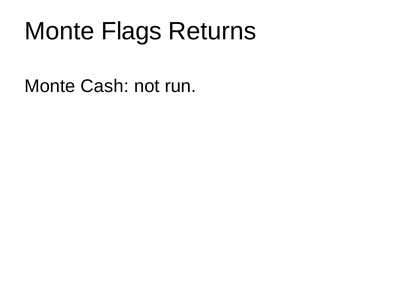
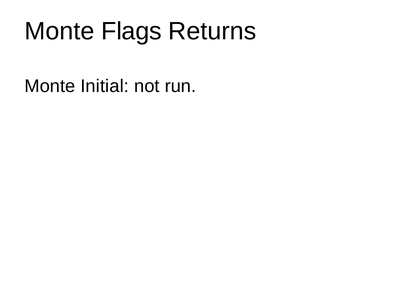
Cash: Cash -> Initial
